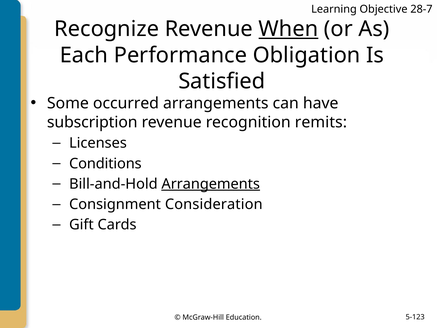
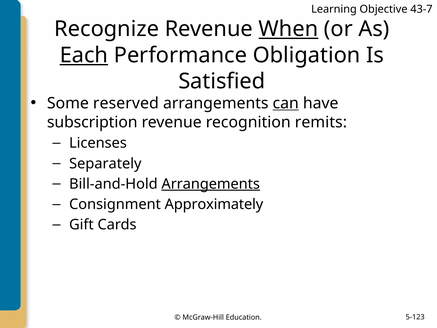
28-7: 28-7 -> 43-7
Each underline: none -> present
occurred: occurred -> reserved
can underline: none -> present
Conditions: Conditions -> Separately
Consideration: Consideration -> Approximately
